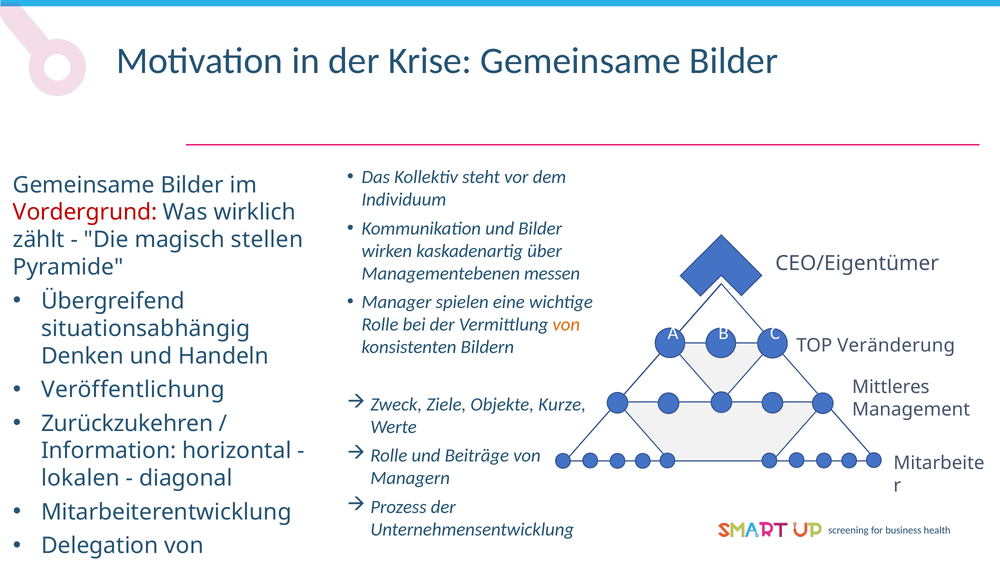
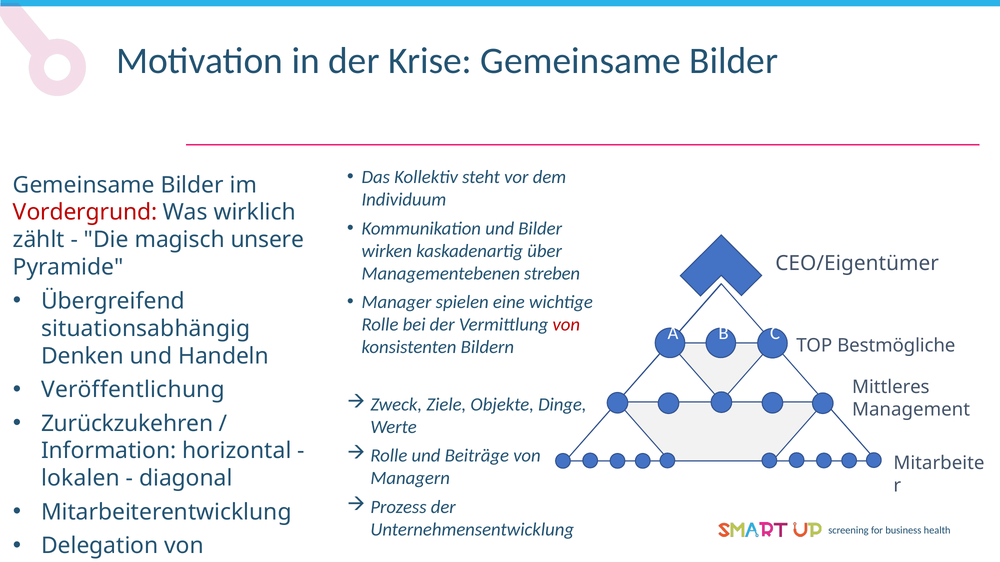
stellen: stellen -> unsere
messen: messen -> streben
von at (566, 325) colour: orange -> red
Veränderung: Veränderung -> Bestmögliche
Kurze: Kurze -> Dinge
